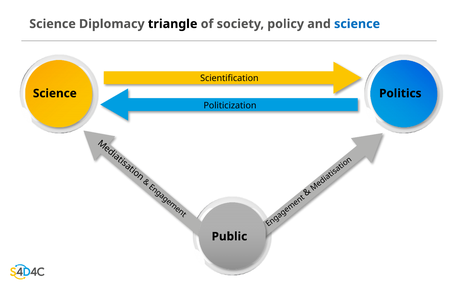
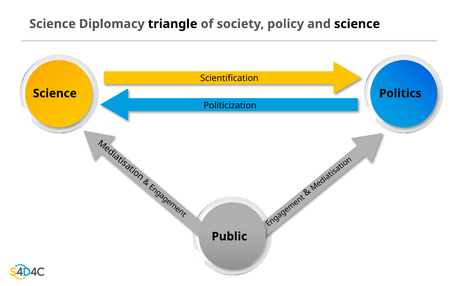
science at (357, 24) colour: blue -> black
